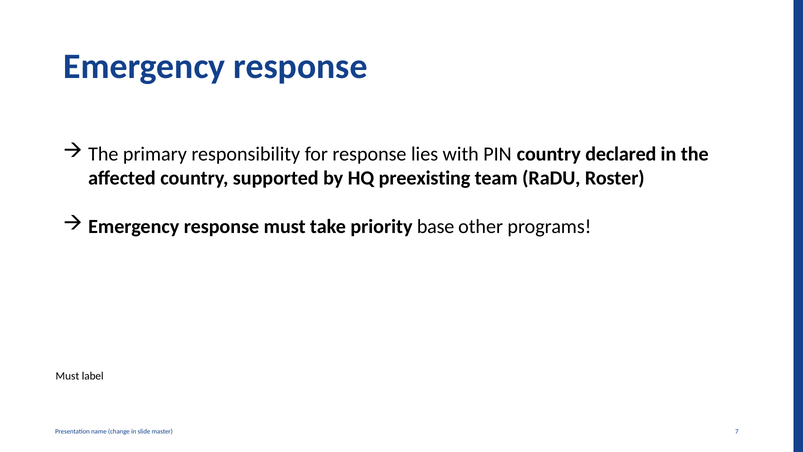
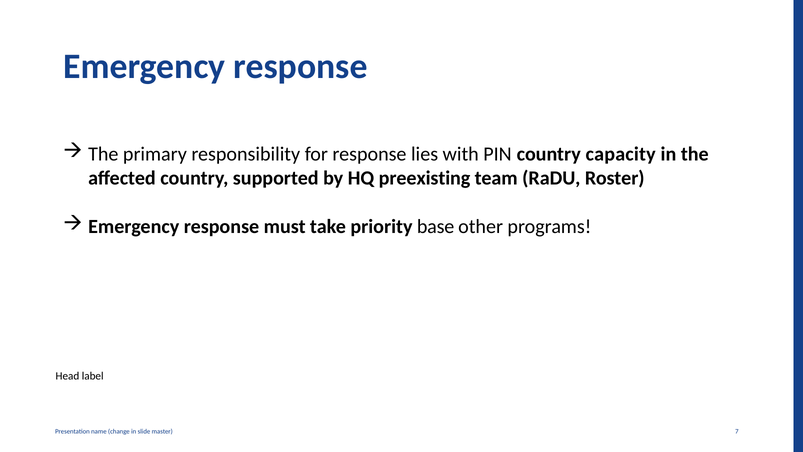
declared: declared -> capacity
Must at (67, 376): Must -> Head
